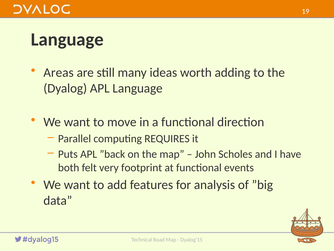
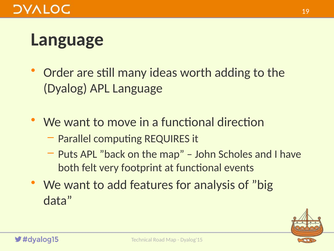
Areas: Areas -> Order
